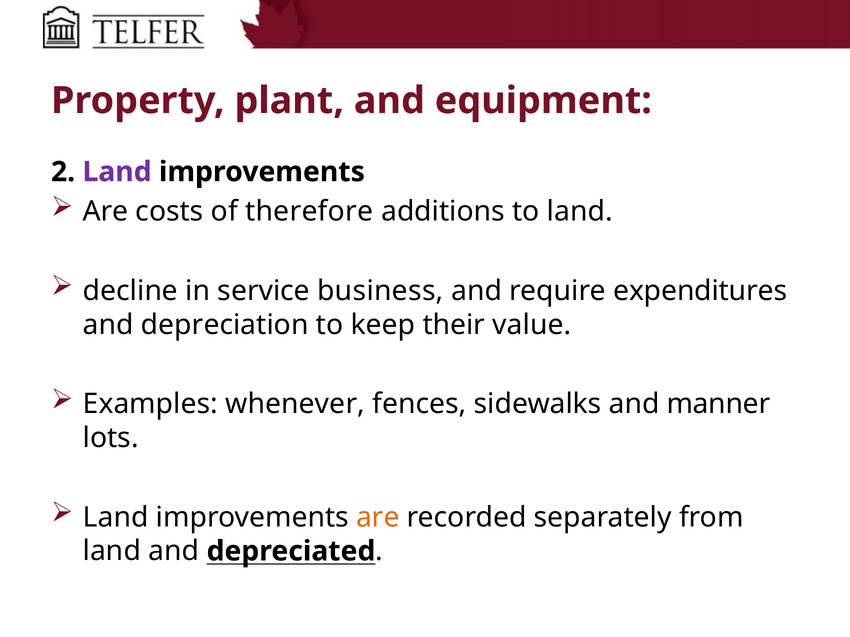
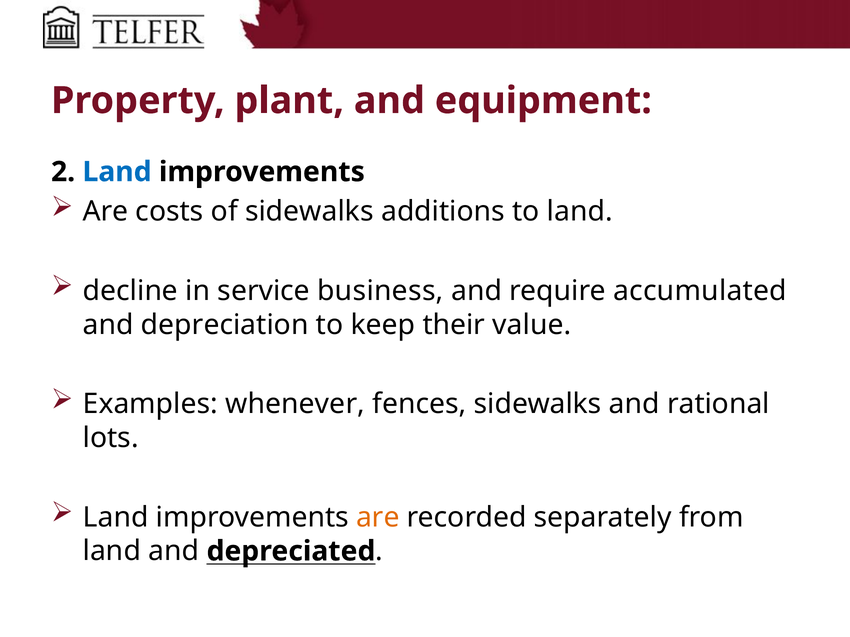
Land at (117, 172) colour: purple -> blue
of therefore: therefore -> sidewalks
expenditures: expenditures -> accumulated
manner: manner -> rational
